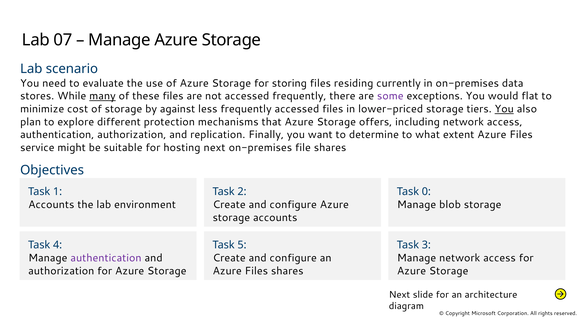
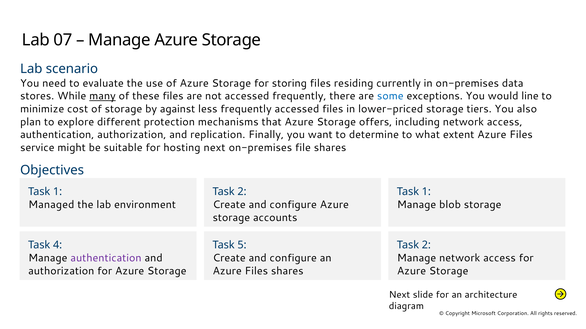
some colour: purple -> blue
flat: flat -> line
You at (504, 109) underline: present -> none
0 at (426, 192): 0 -> 1
Accounts at (51, 205): Accounts -> Managed
3 at (426, 245): 3 -> 2
